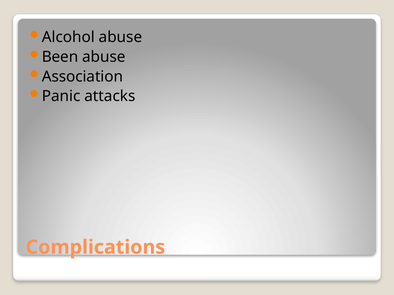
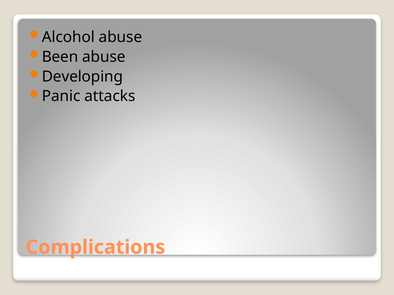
Association: Association -> Developing
